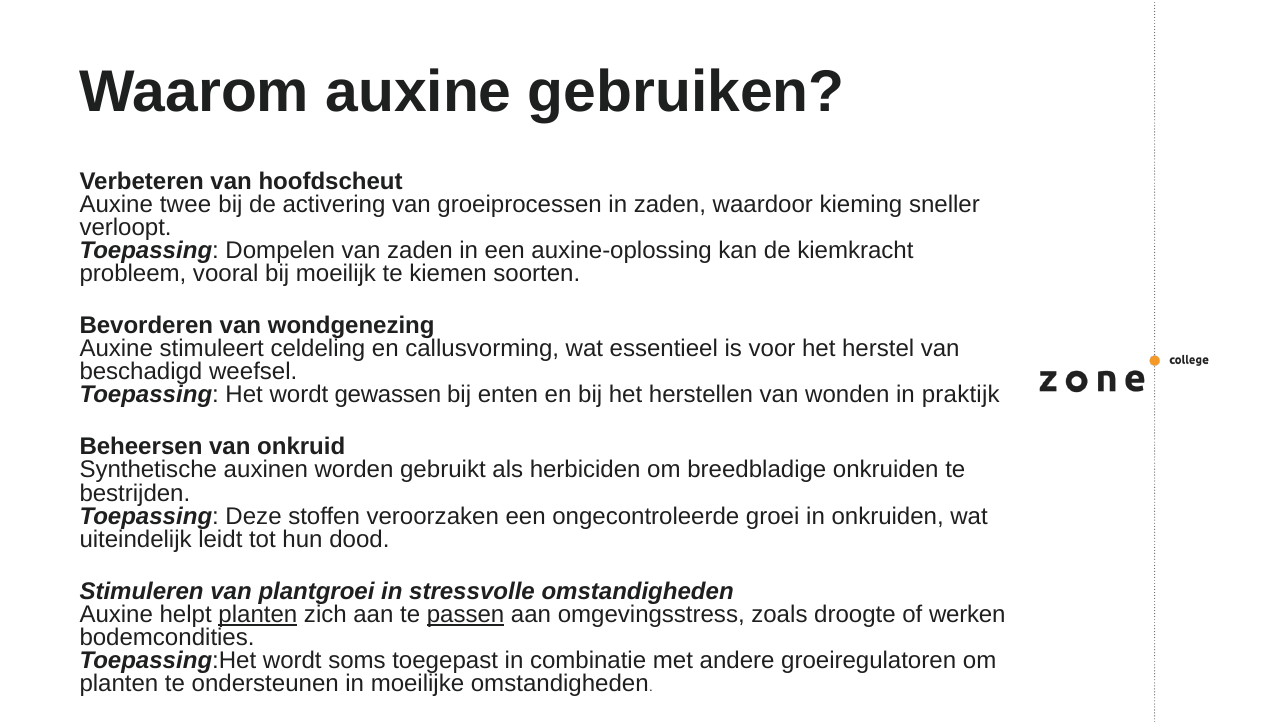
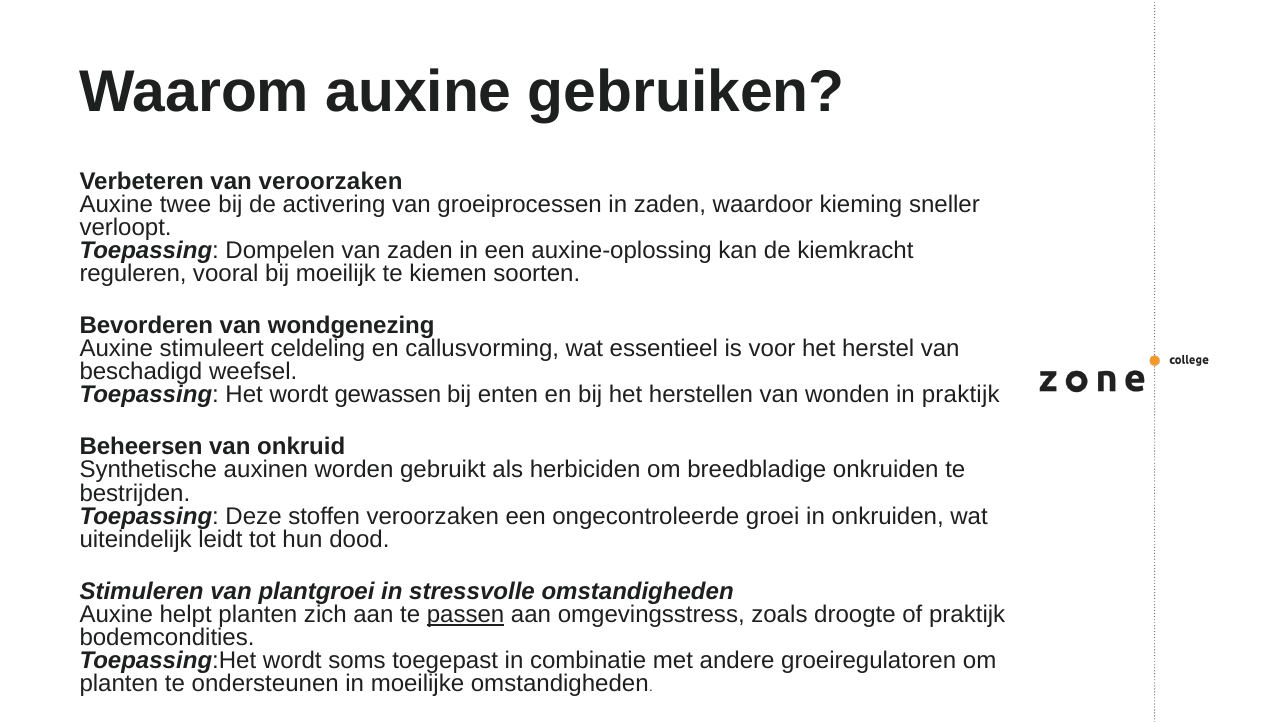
van hoofdscheut: hoofdscheut -> veroorzaken
probleem: probleem -> reguleren
planten at (258, 614) underline: present -> none
of werken: werken -> praktijk
